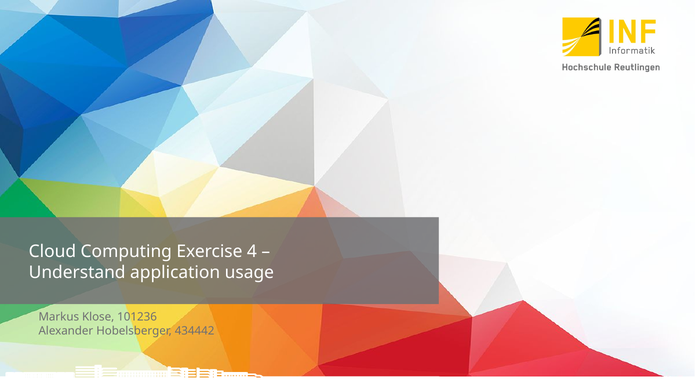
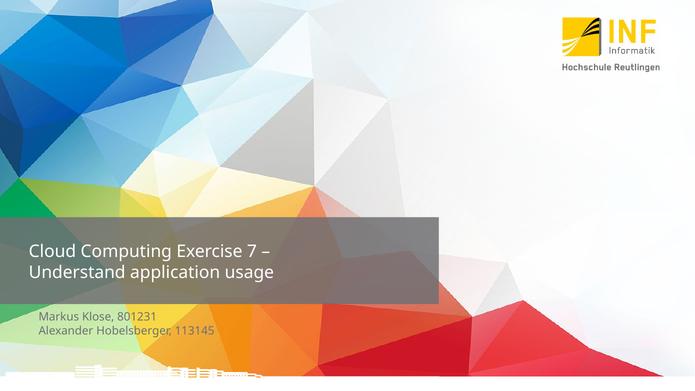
4: 4 -> 7
101236: 101236 -> 801231
434442: 434442 -> 113145
